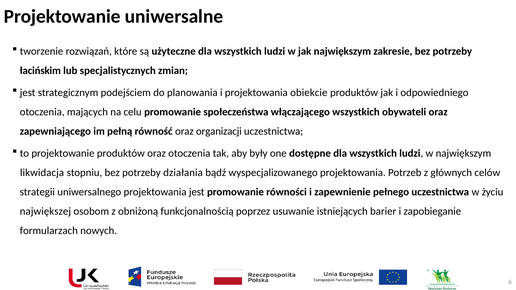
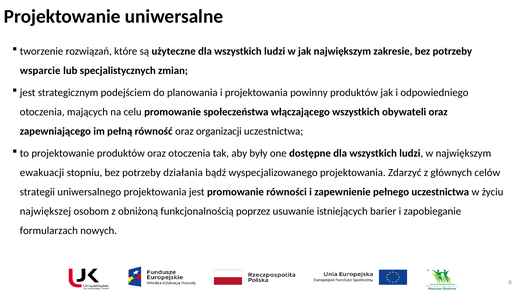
łacińskim: łacińskim -> wsparcie
obiekcie: obiekcie -> powinny
likwidacja: likwidacja -> ewakuacji
Potrzeb: Potrzeb -> Zdarzyć
